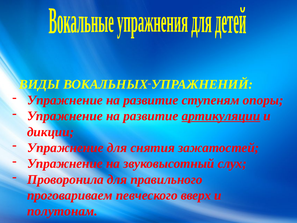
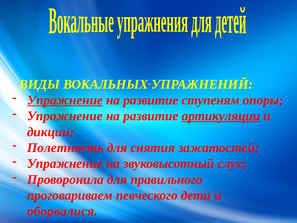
Упражнение at (65, 100) underline: none -> present
Упражнение at (65, 148): Упражнение -> Полетность
вверх: вверх -> дети
полутонам: полутонам -> оборвалися
